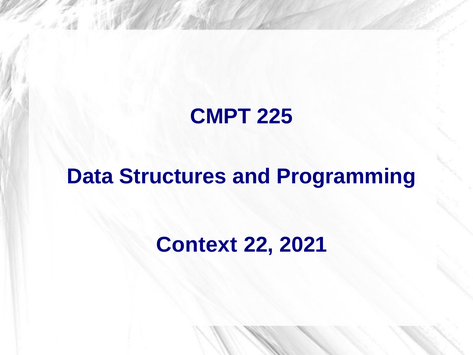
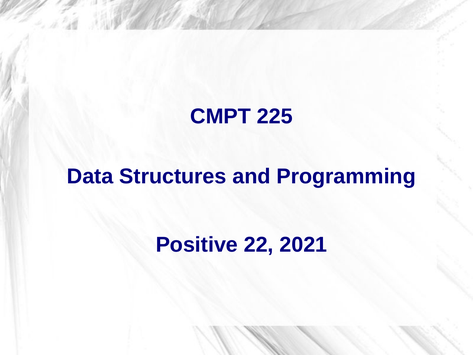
Context: Context -> Positive
